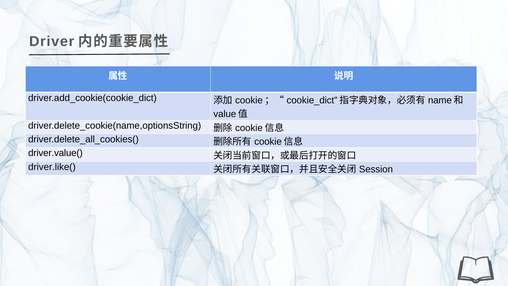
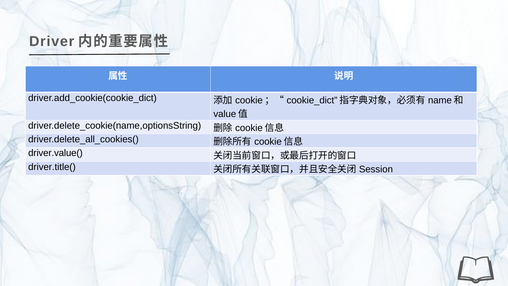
driver.like(: driver.like( -> driver.title(
